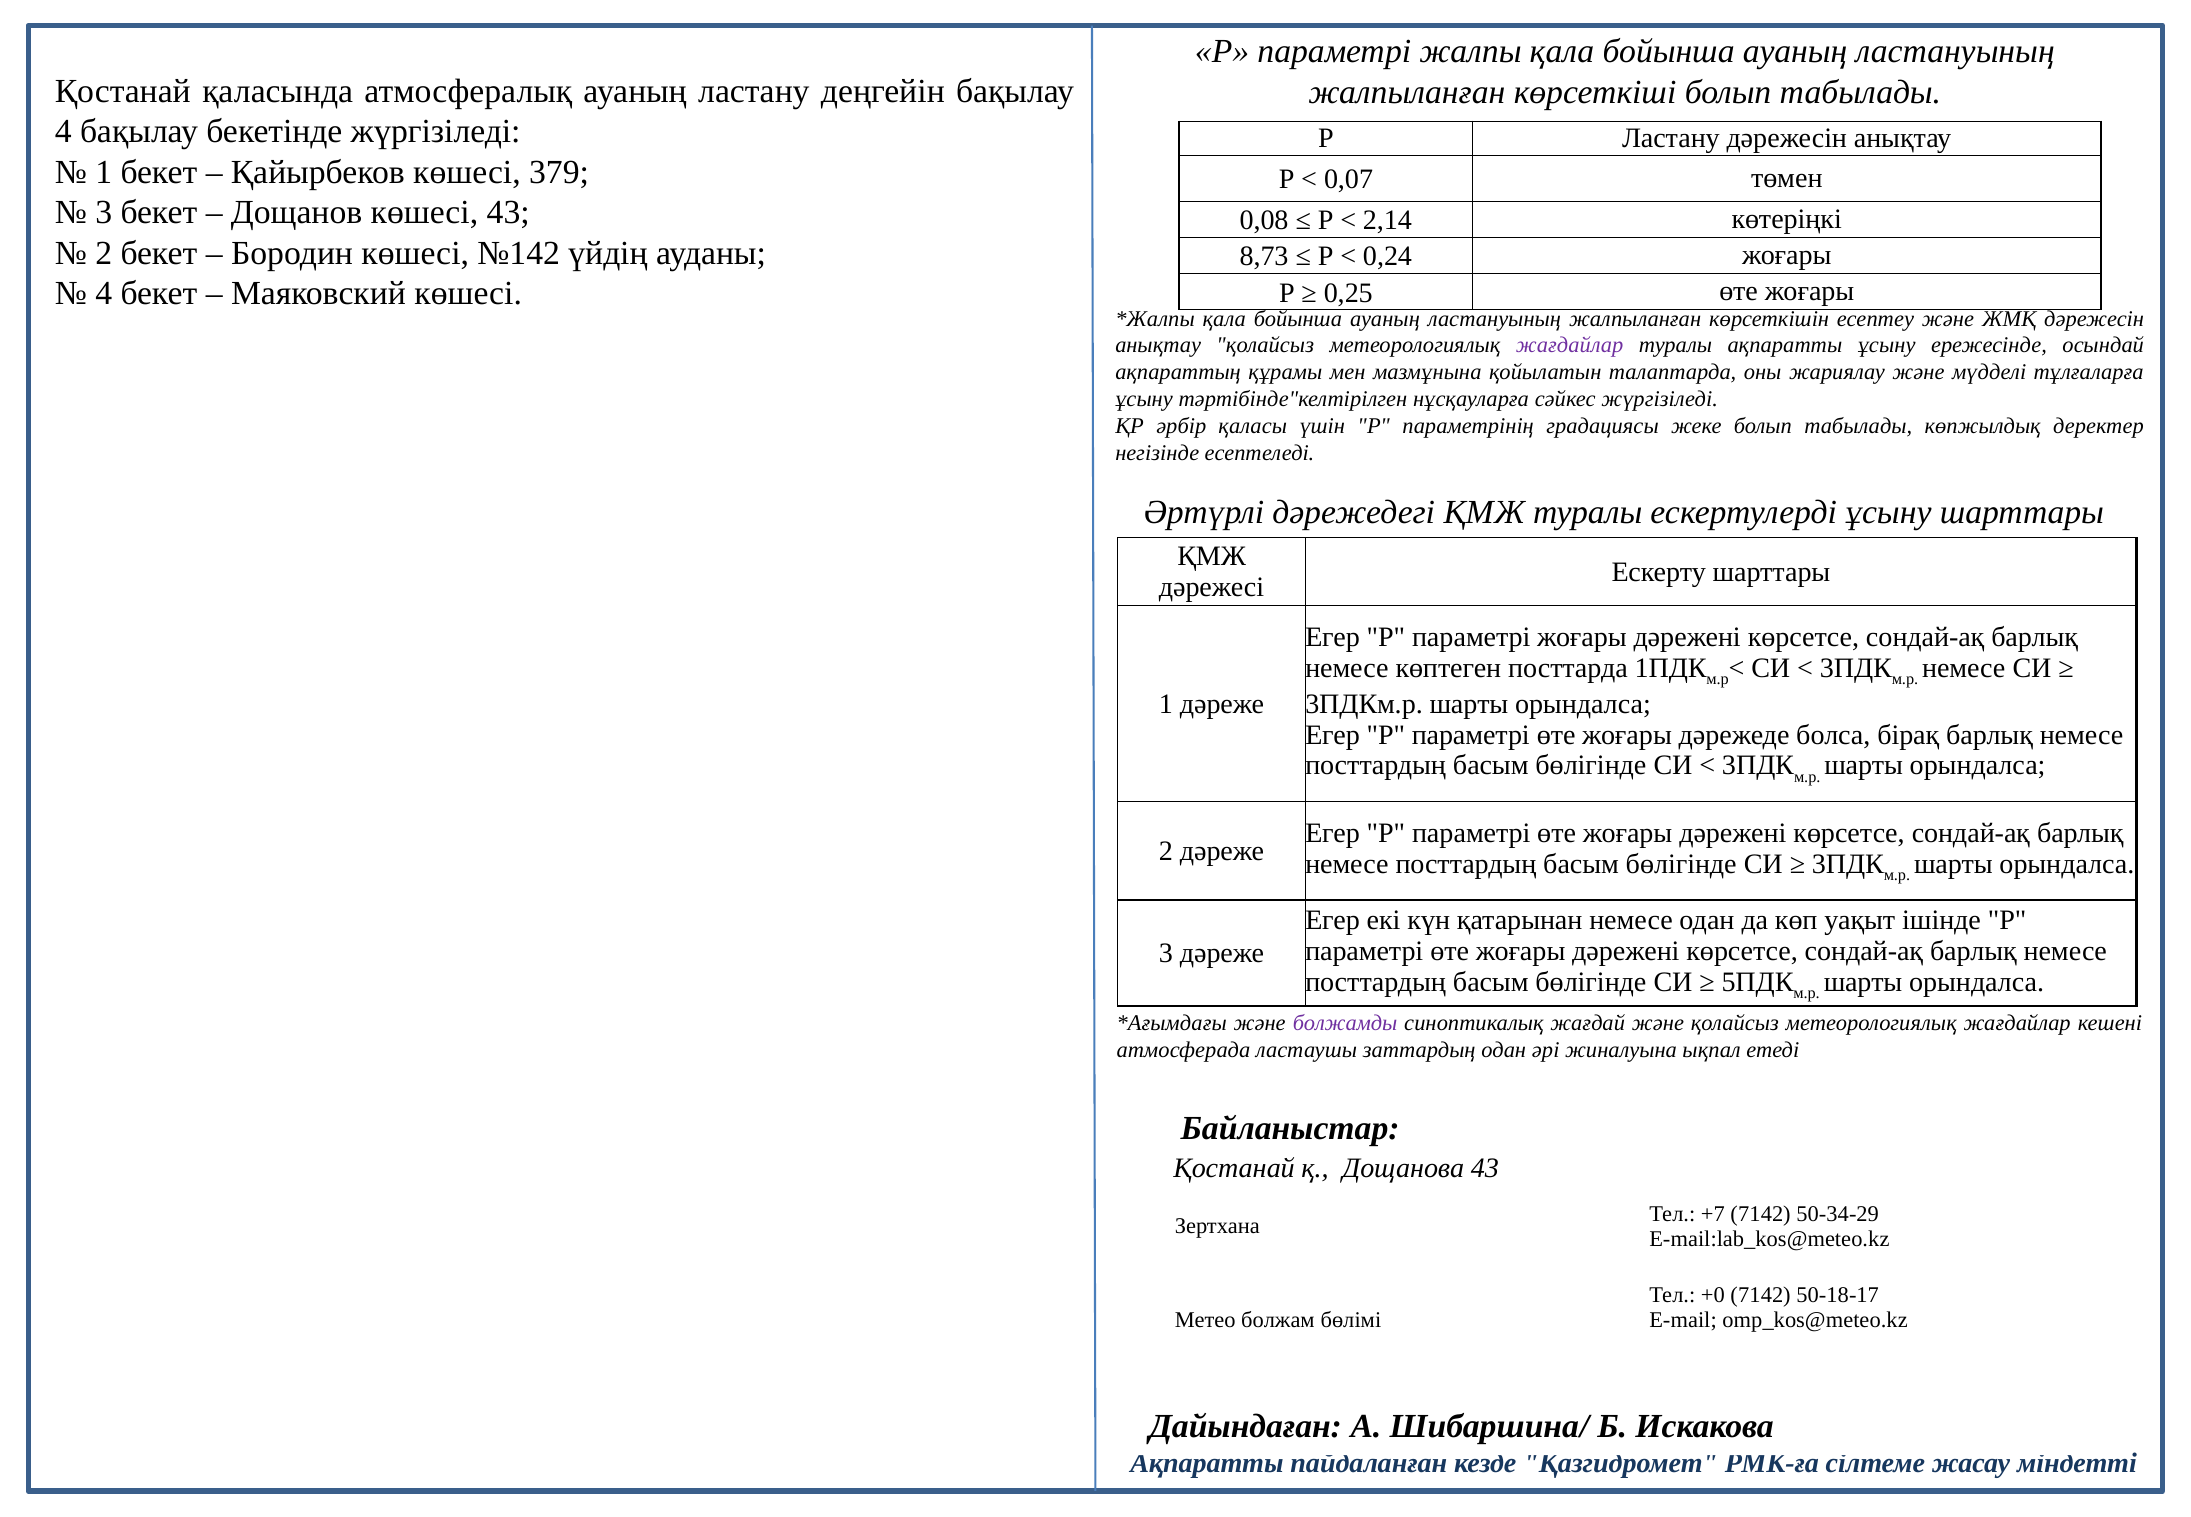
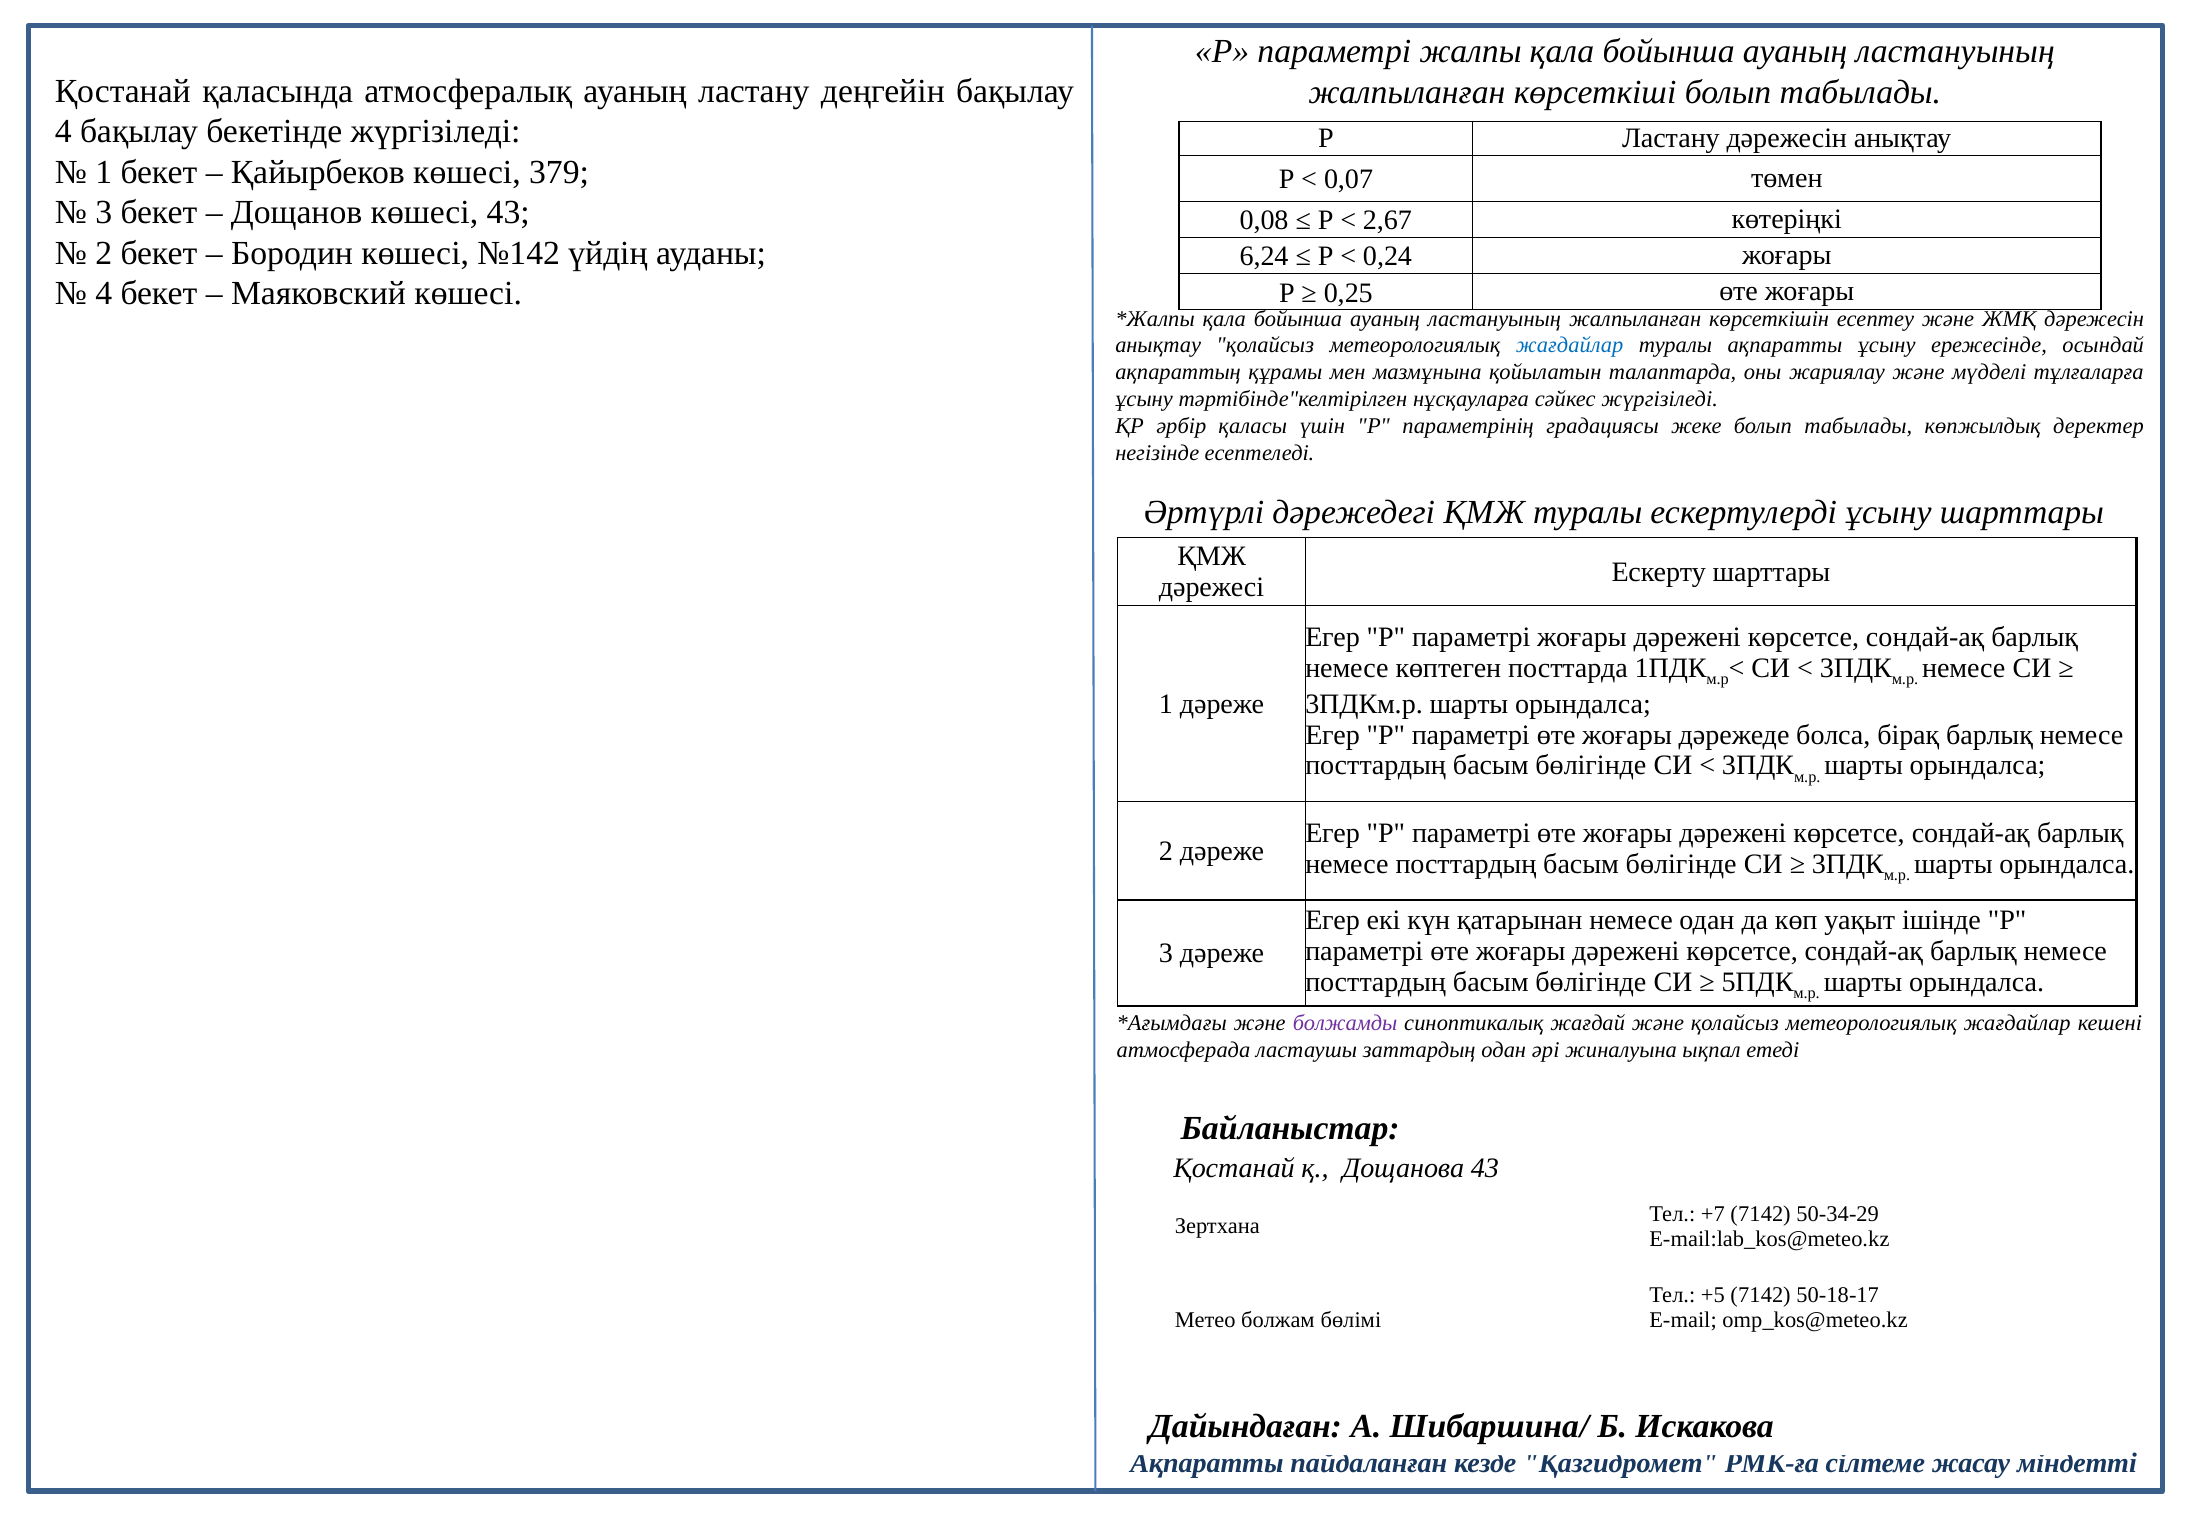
2,14: 2,14 -> 2,67
8,73: 8,73 -> 6,24
жағдайлар at (1570, 345) colour: purple -> blue
+0: +0 -> +5
